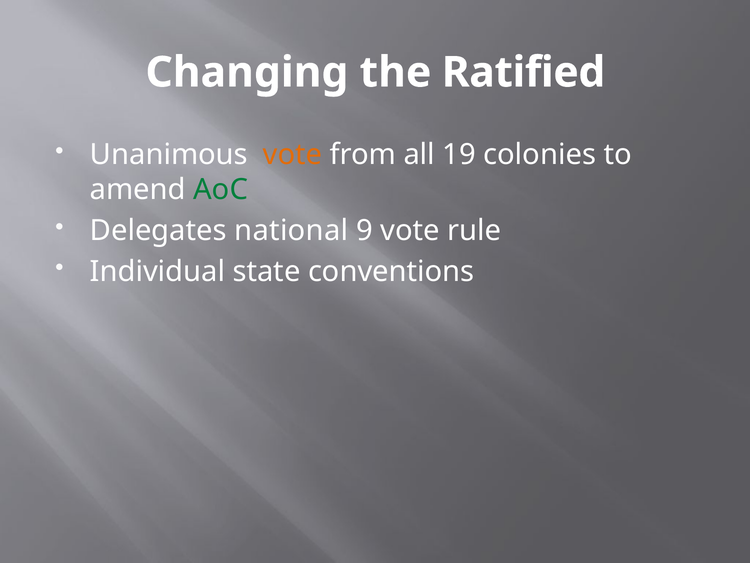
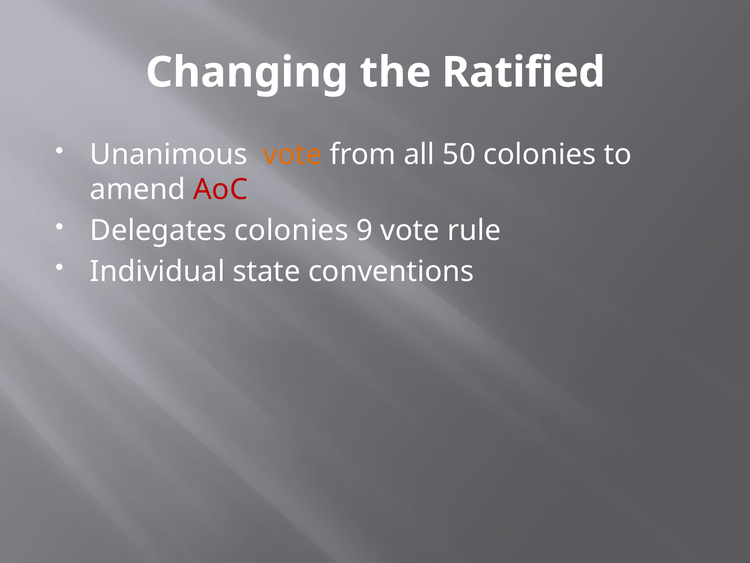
19: 19 -> 50
AoC colour: green -> red
Delegates national: national -> colonies
